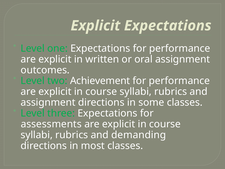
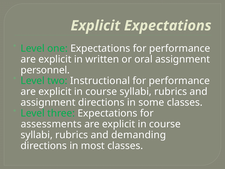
outcomes: outcomes -> personnel
Achievement: Achievement -> Instructional
